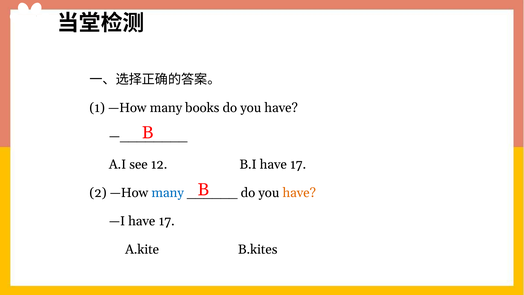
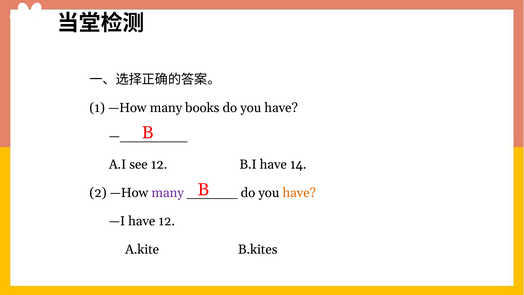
B.I have 17: 17 -> 14
many at (168, 193) colour: blue -> purple
—I have 17: 17 -> 12
